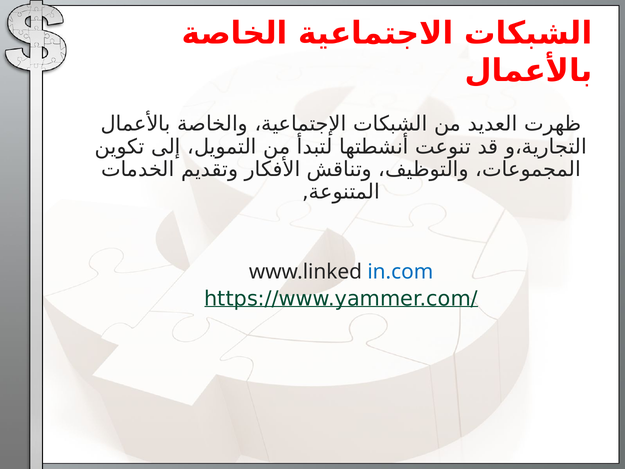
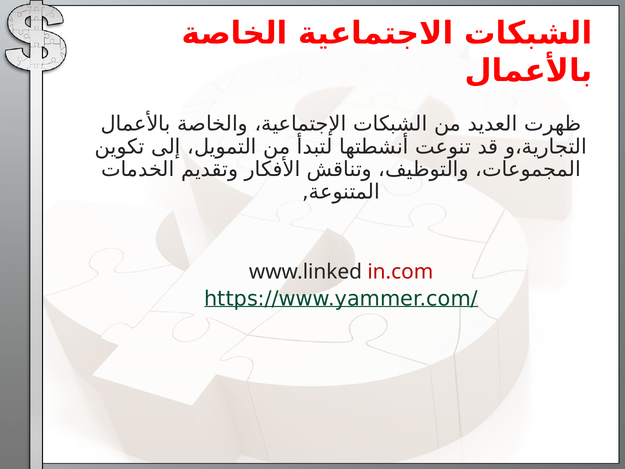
in.com colour: blue -> red
